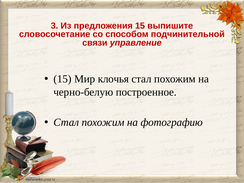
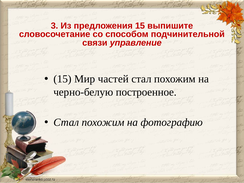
клочья: клочья -> частей
